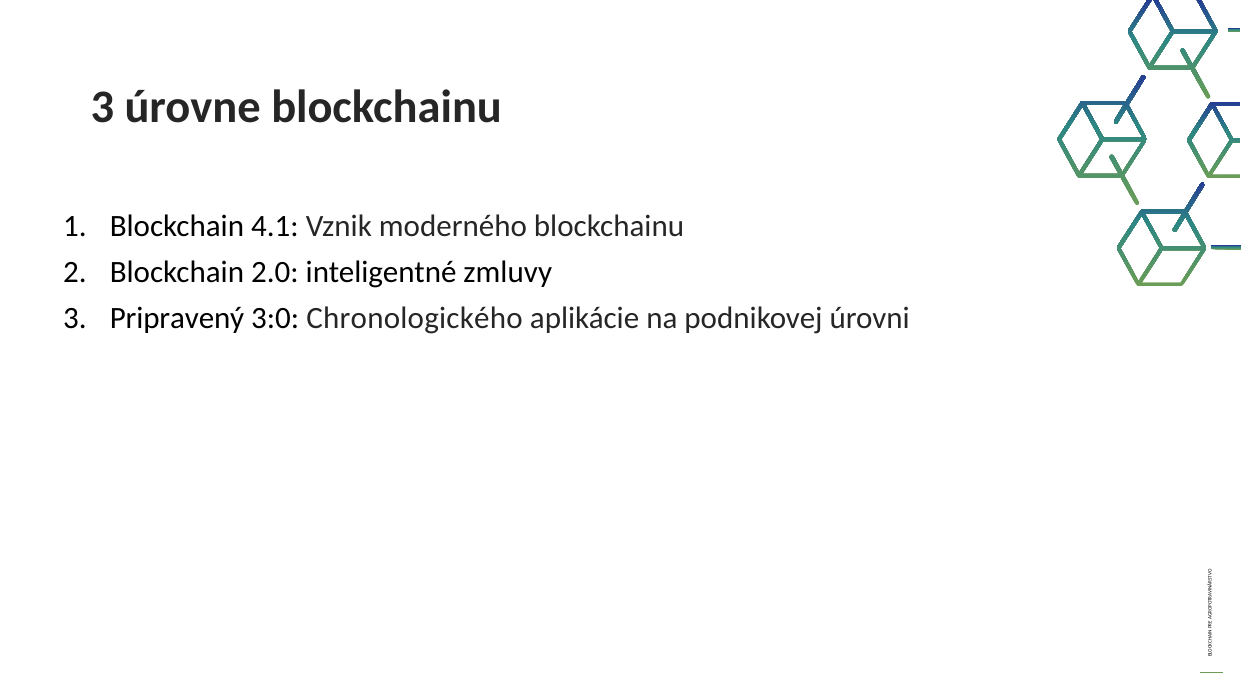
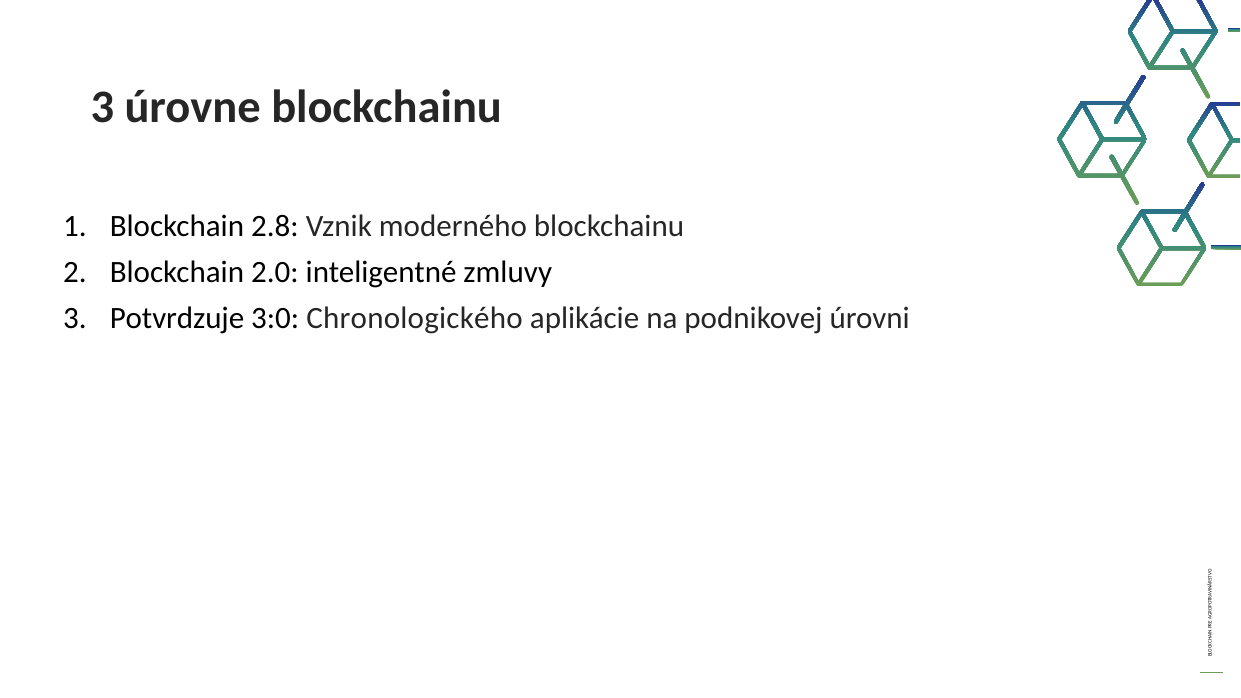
4.1: 4.1 -> 2.8
Pripravený: Pripravený -> Potvrdzuje
